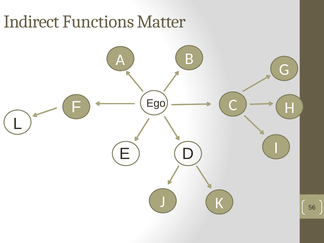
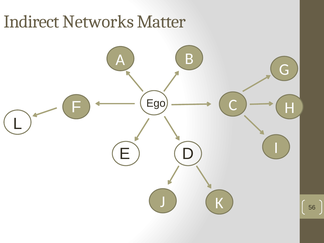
Functions: Functions -> Networks
